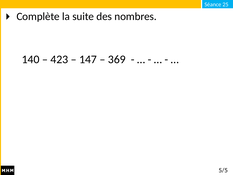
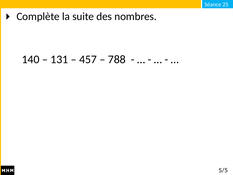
423: 423 -> 131
147: 147 -> 457
369: 369 -> 788
